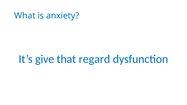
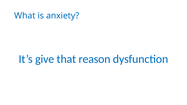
regard: regard -> reason
